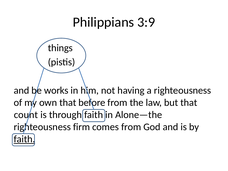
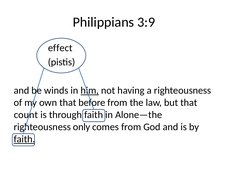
things: things -> effect
works: works -> winds
him underline: none -> present
firm: firm -> only
